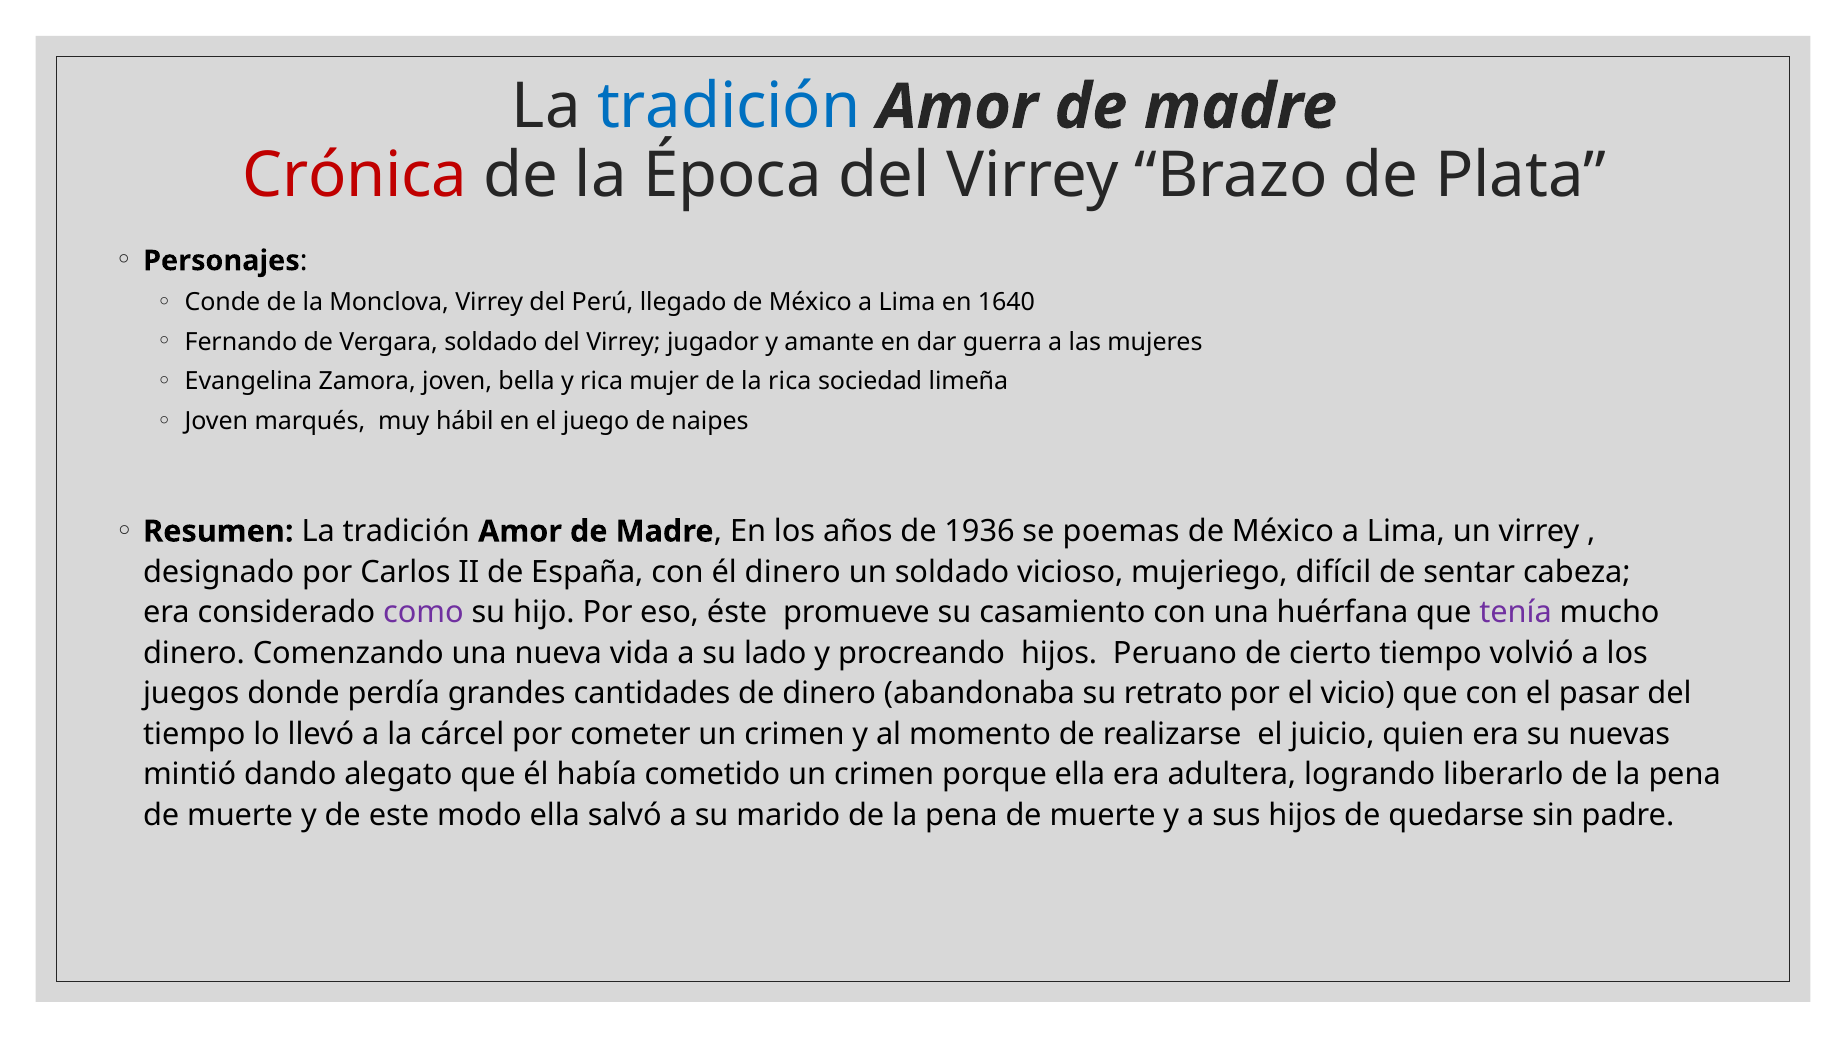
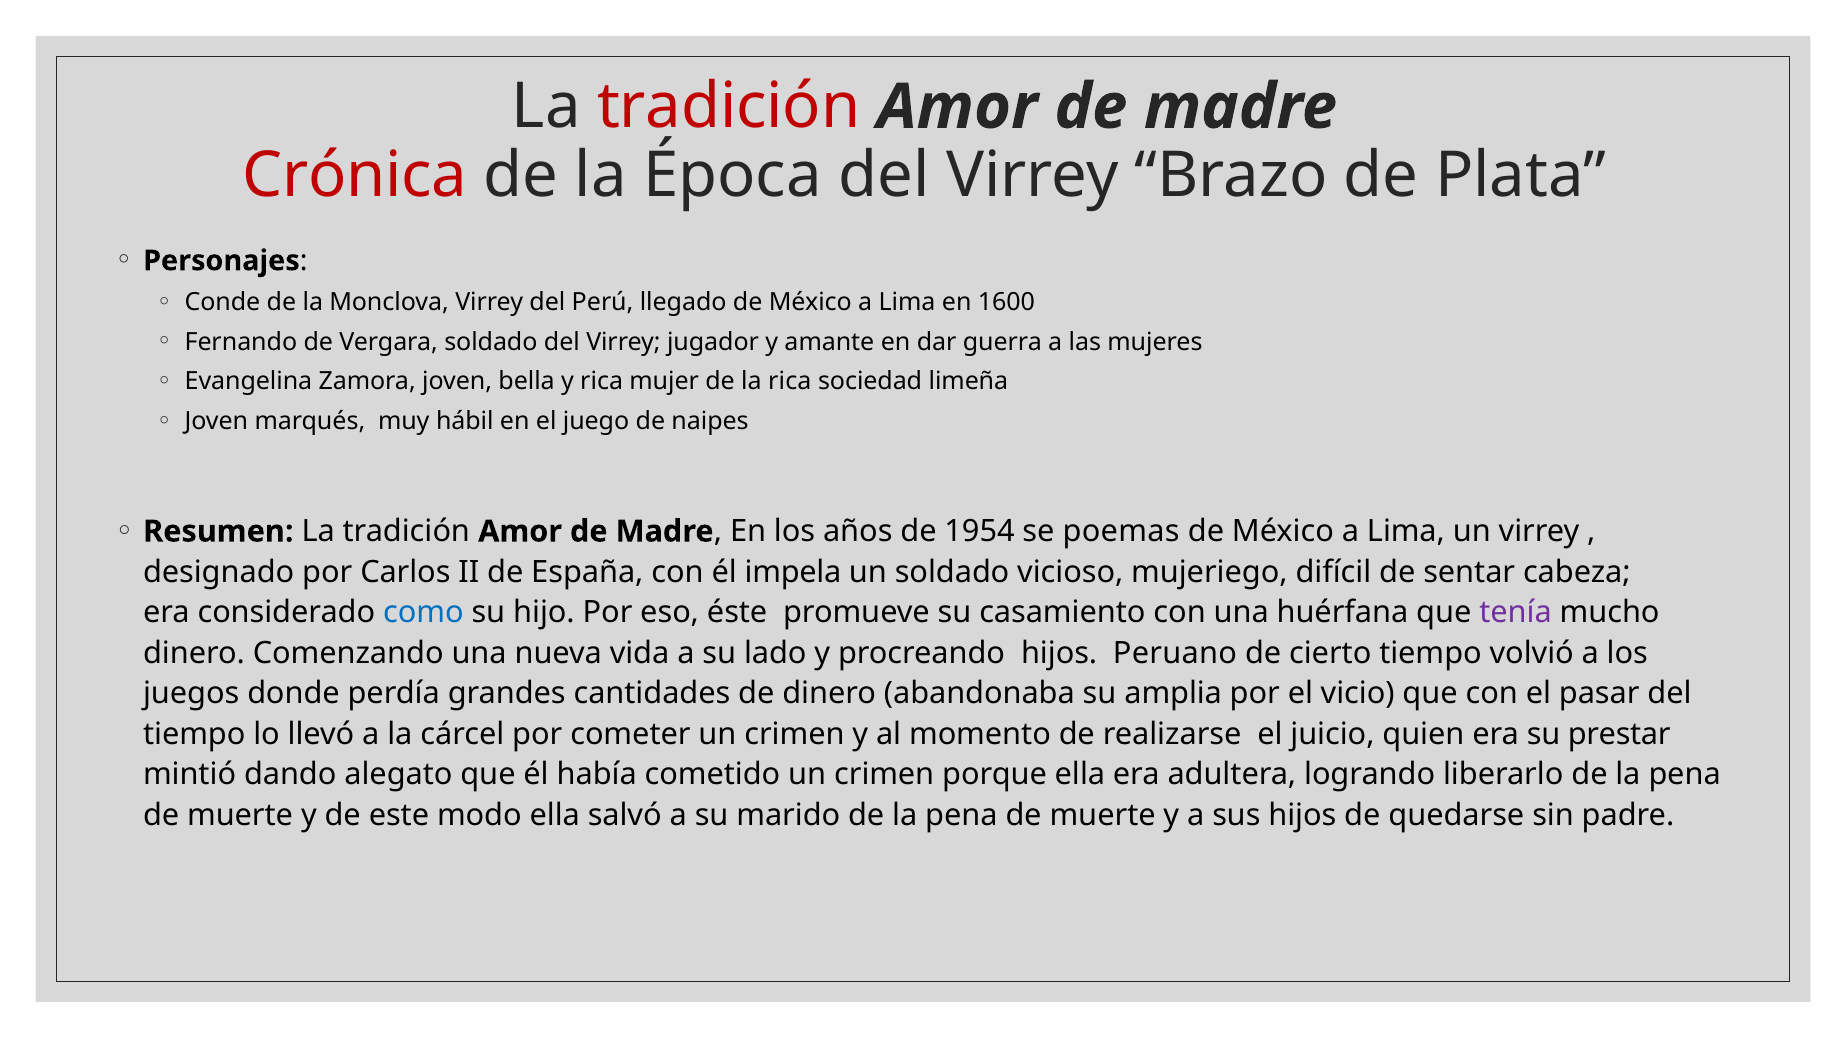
tradición at (729, 107) colour: blue -> red
1640: 1640 -> 1600
1936: 1936 -> 1954
él dinero: dinero -> impela
como colour: purple -> blue
retrato: retrato -> amplia
nuevas: nuevas -> prestar
